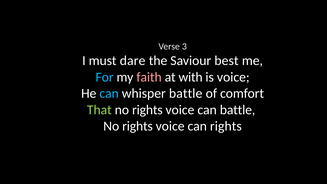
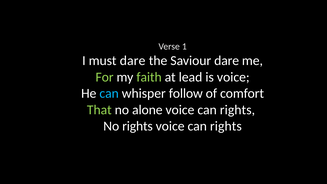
3: 3 -> 1
Saviour best: best -> dare
For colour: light blue -> light green
faith colour: pink -> light green
with: with -> lead
whisper battle: battle -> follow
rights at (147, 110): rights -> alone
battle at (238, 110): battle -> rights
